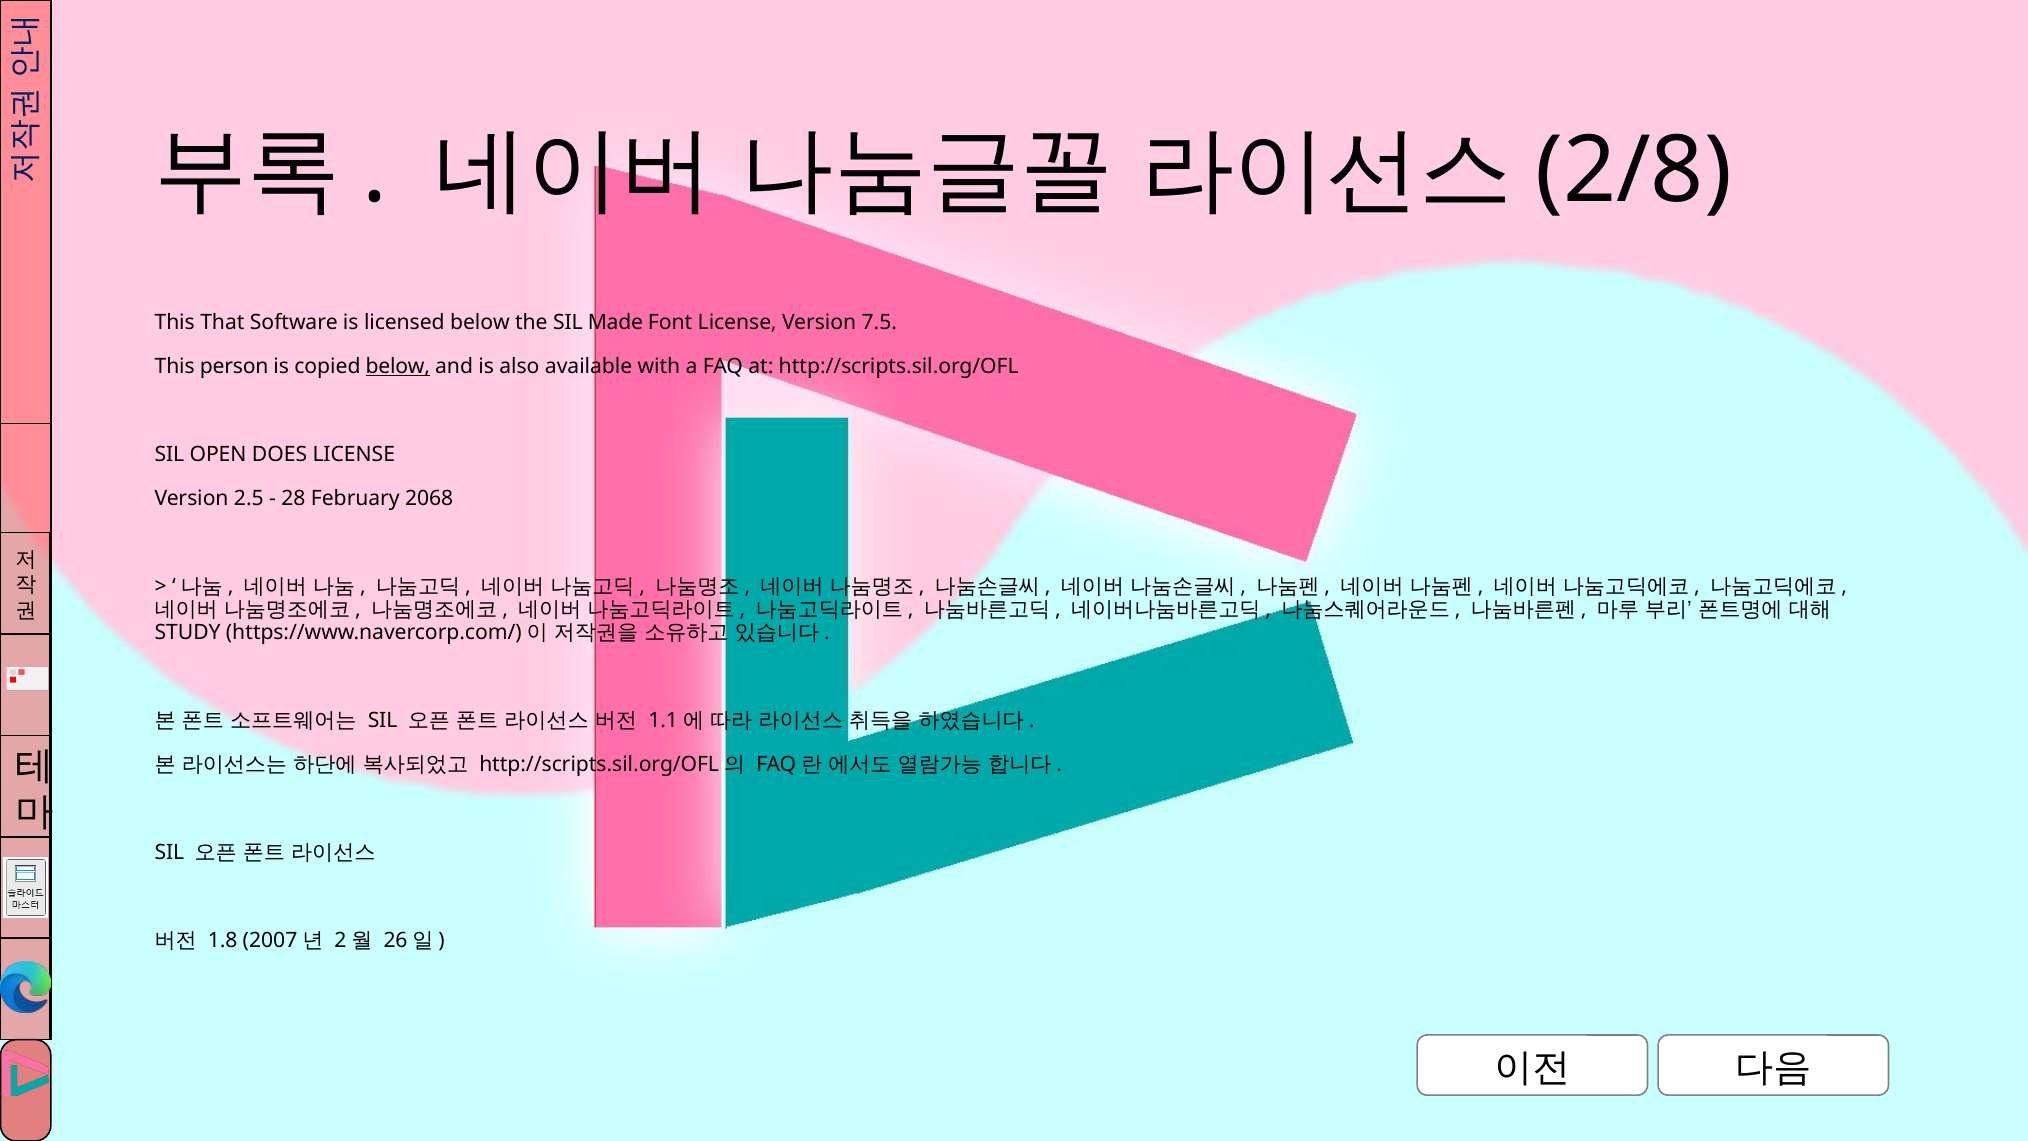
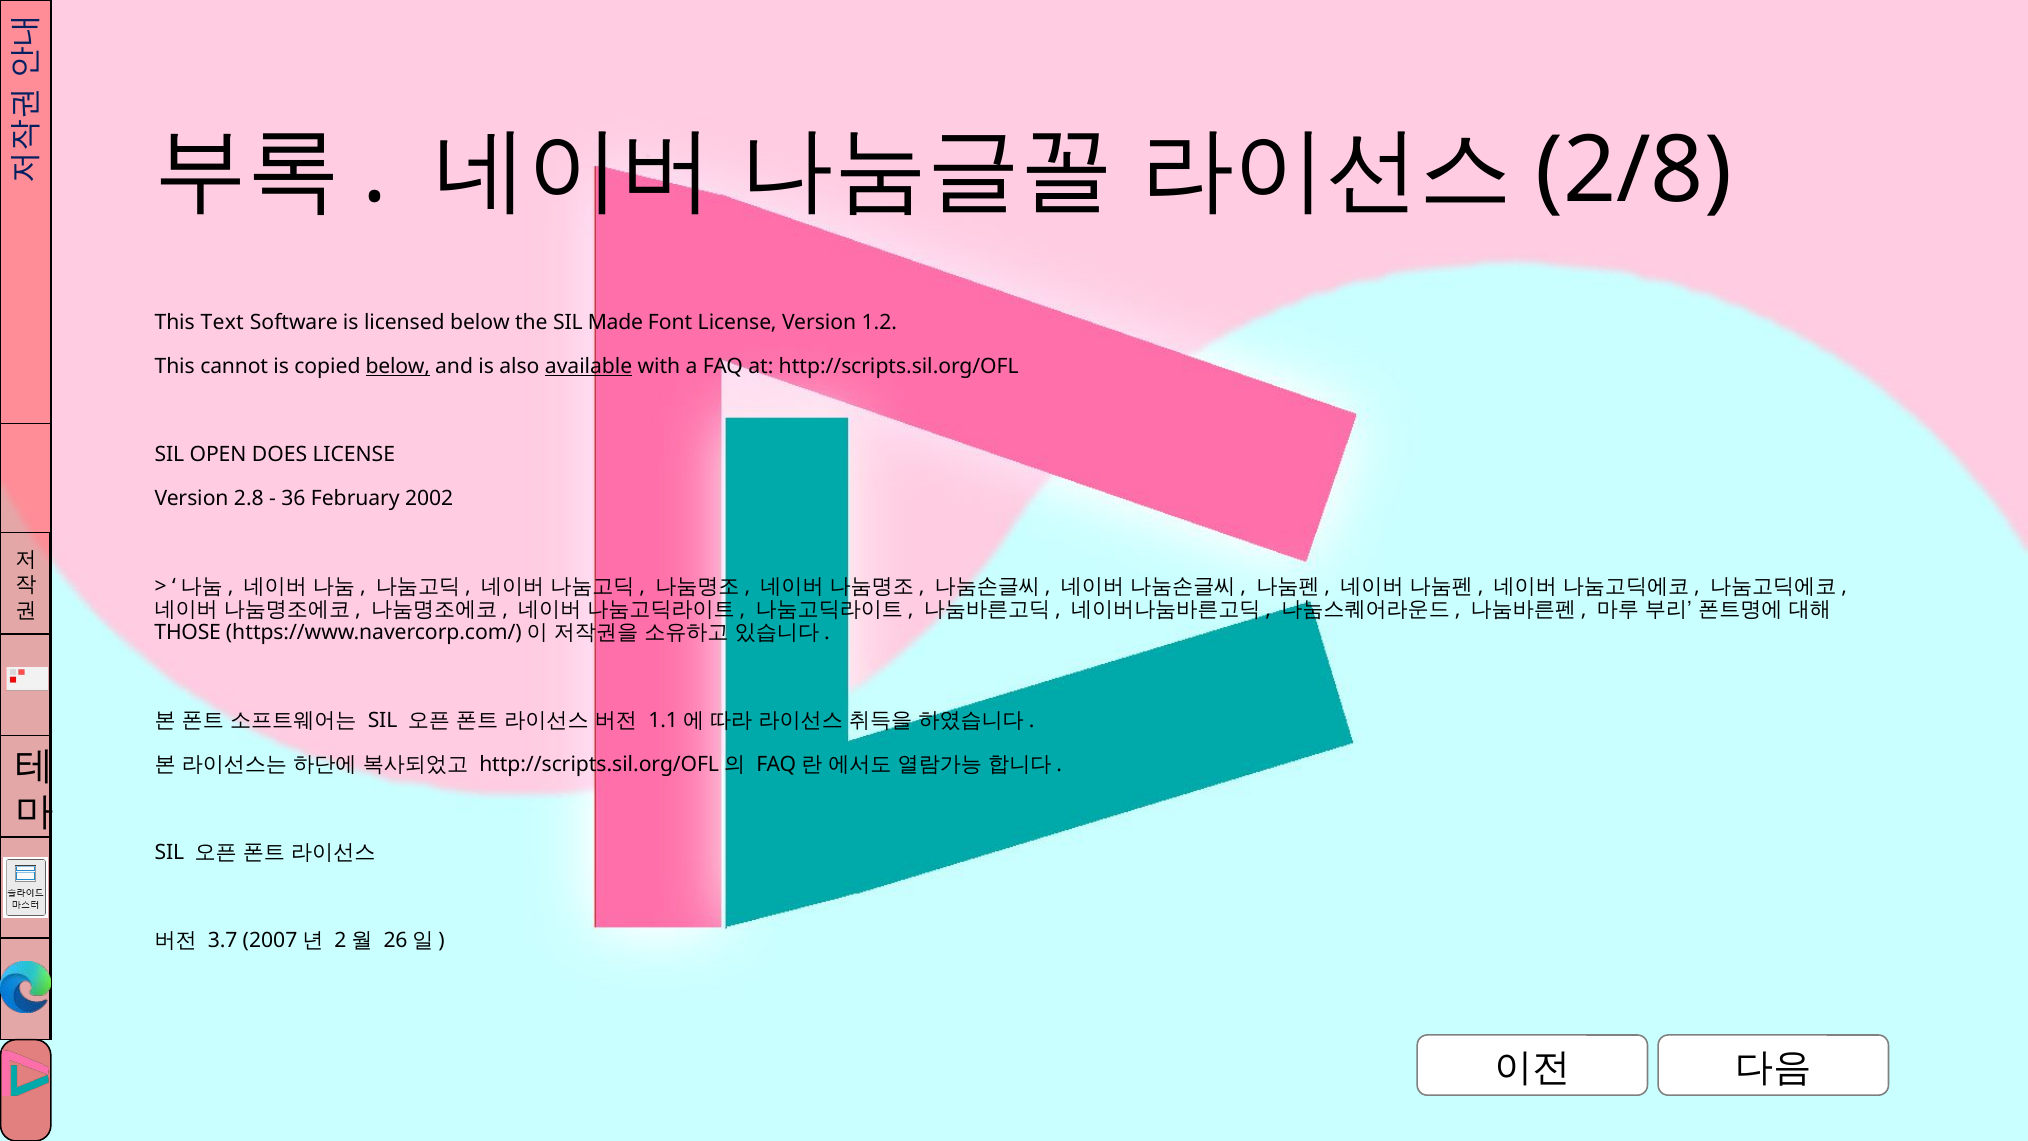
That: That -> Text
7.5: 7.5 -> 1.2
person: person -> cannot
available underline: none -> present
2.5: 2.5 -> 2.8
28: 28 -> 36
2068: 2068 -> 2002
STUDY: STUDY -> THOSE
1.8: 1.8 -> 3.7
